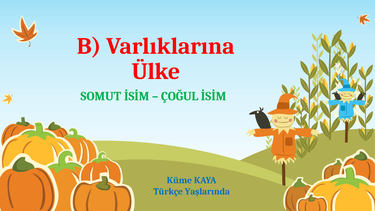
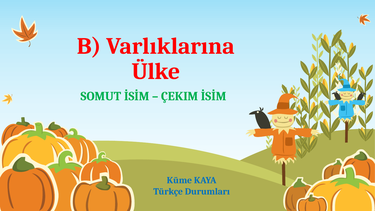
ÇOĞUL: ÇOĞUL -> ÇEKIM
Yaşlarında: Yaşlarında -> Durumları
